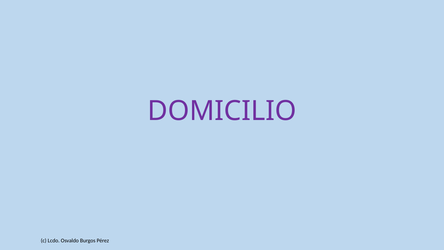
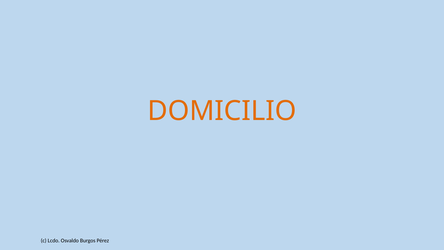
DOMICILIO colour: purple -> orange
